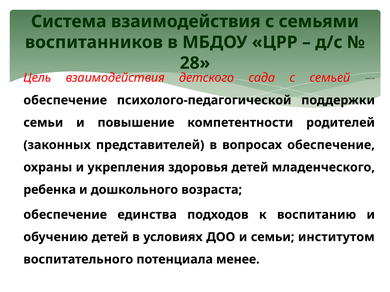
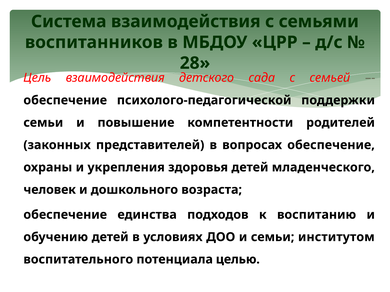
ребенка: ребенка -> человек
менее: менее -> целью
